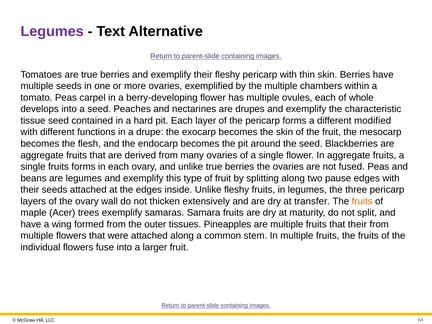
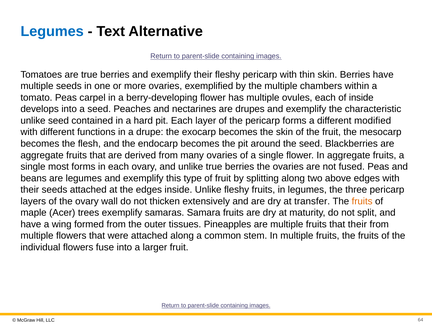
Legumes at (52, 31) colour: purple -> blue
of whole: whole -> inside
tissue at (33, 121): tissue -> unlike
single fruits: fruits -> most
pause: pause -> above
